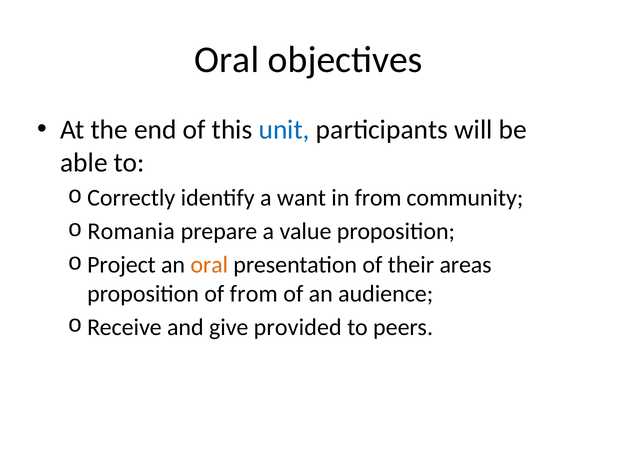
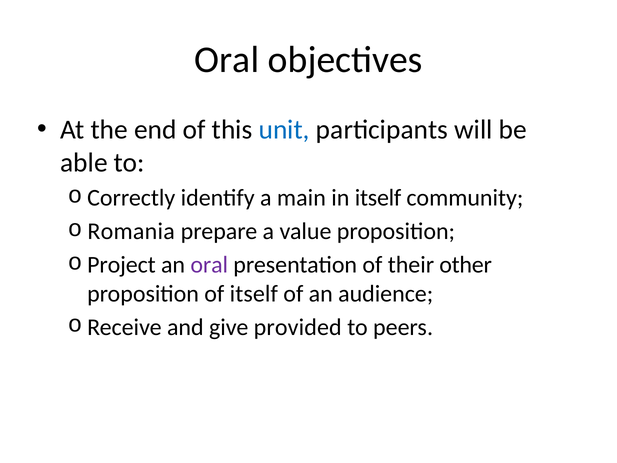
want: want -> main
in from: from -> itself
oral at (209, 265) colour: orange -> purple
areas: areas -> other
of from: from -> itself
